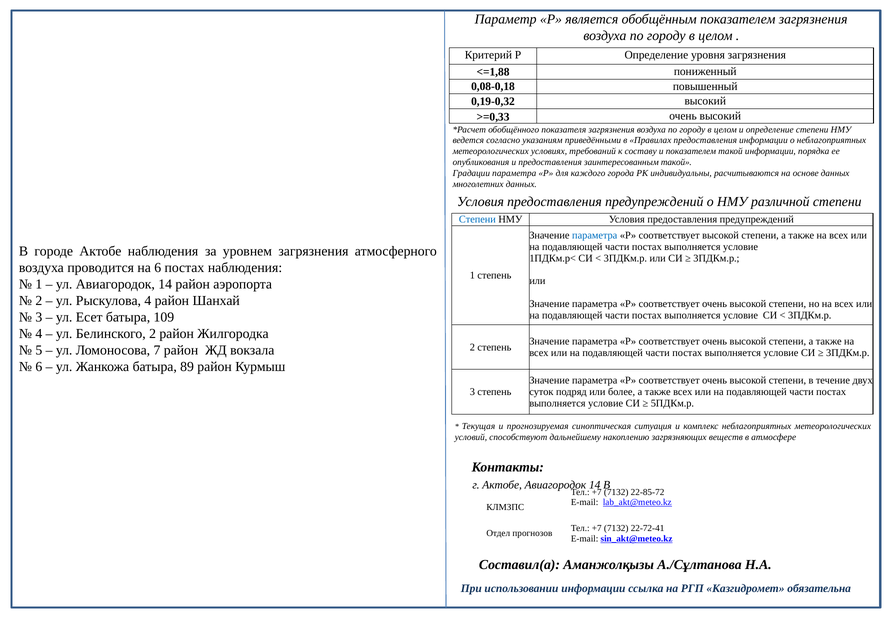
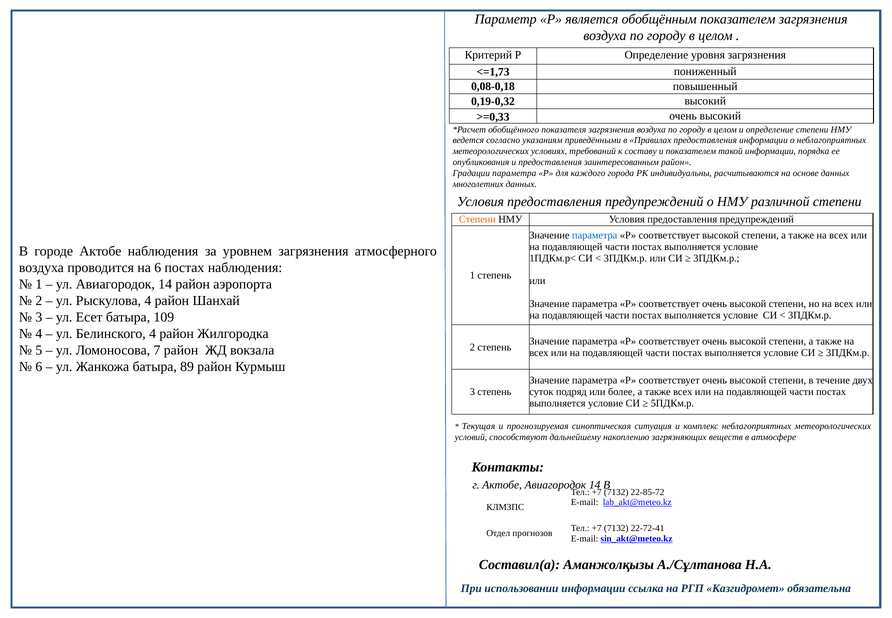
<=1,88: <=1,88 -> <=1,73
заинтересованным такой: такой -> район
Степени at (477, 219) colour: blue -> orange
Белинского 2: 2 -> 4
